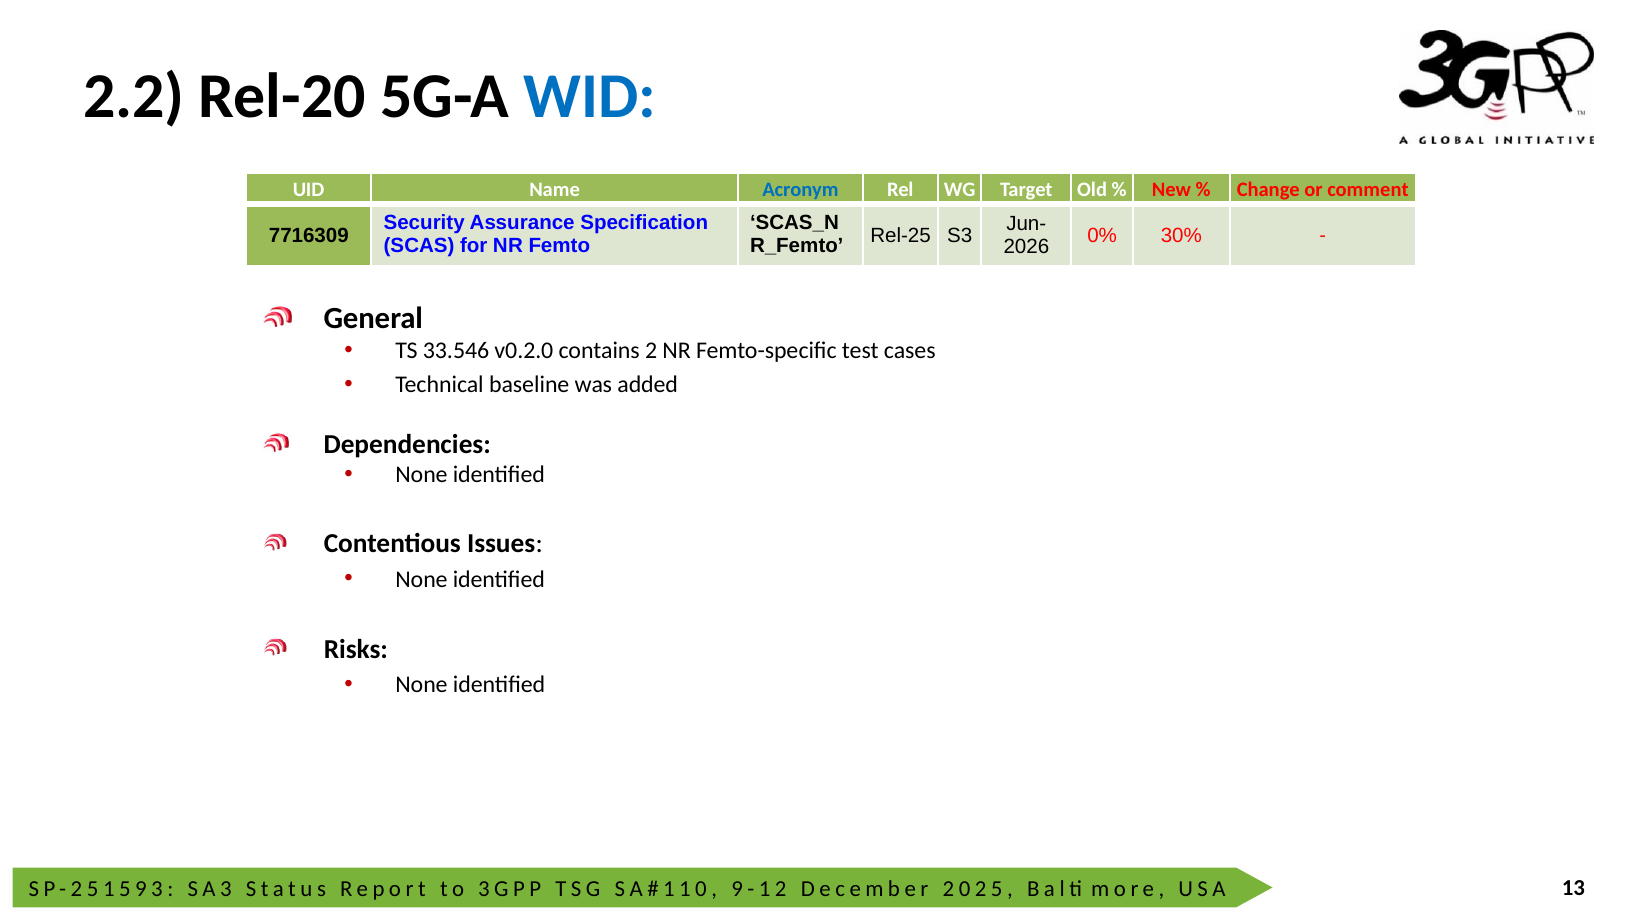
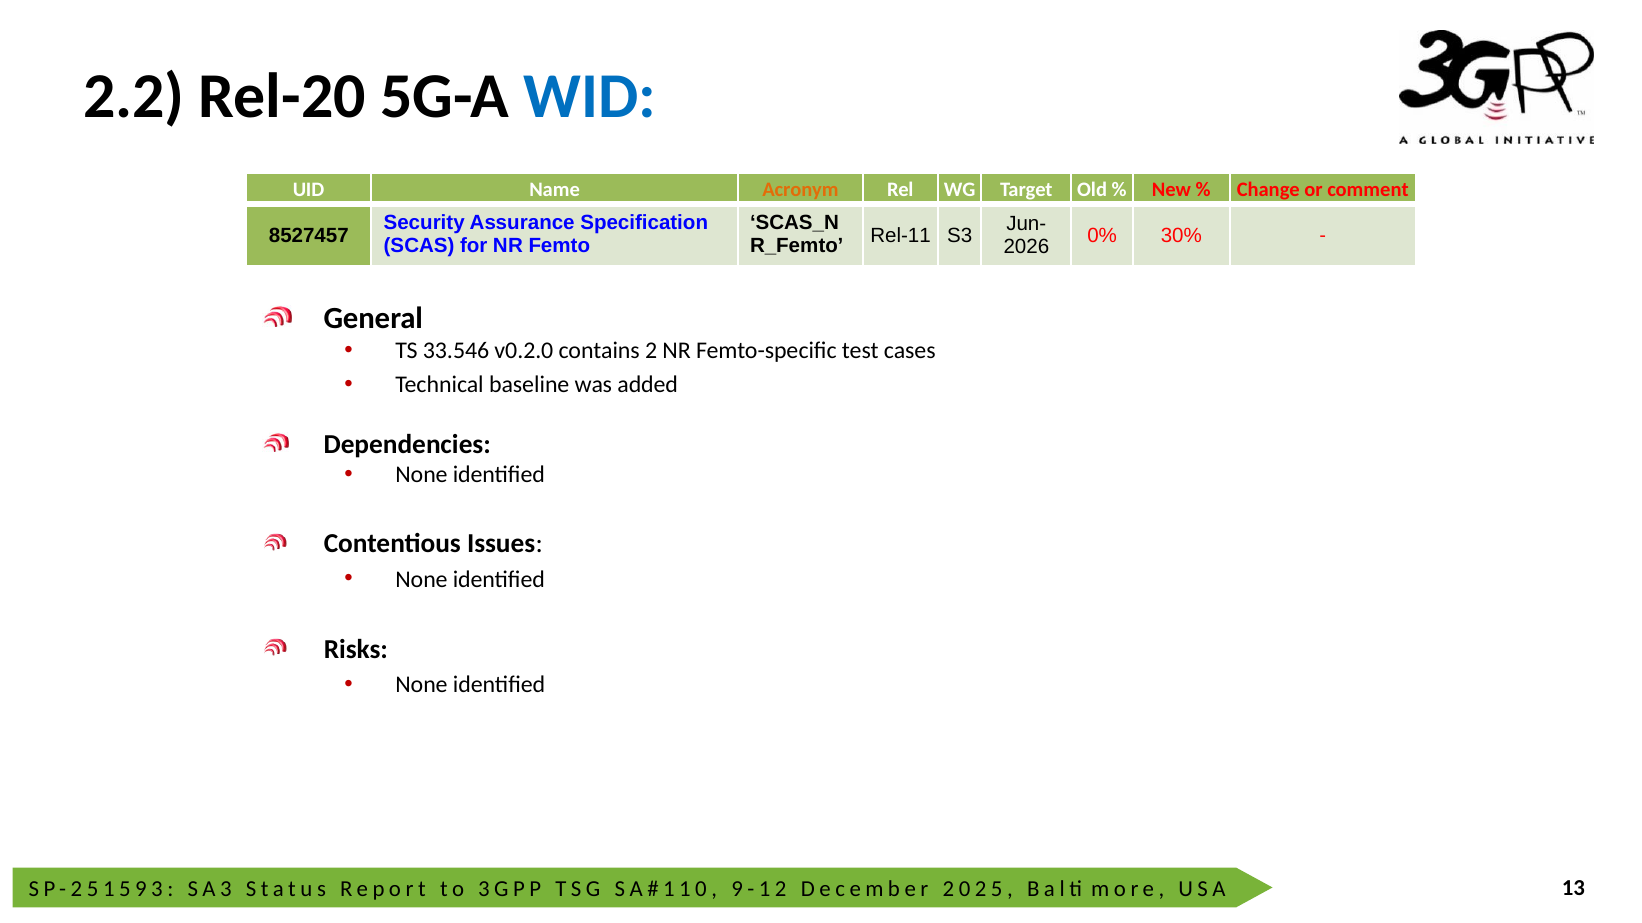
Acronym colour: blue -> orange
7716309: 7716309 -> 8527457
Rel-25: Rel-25 -> Rel-11
